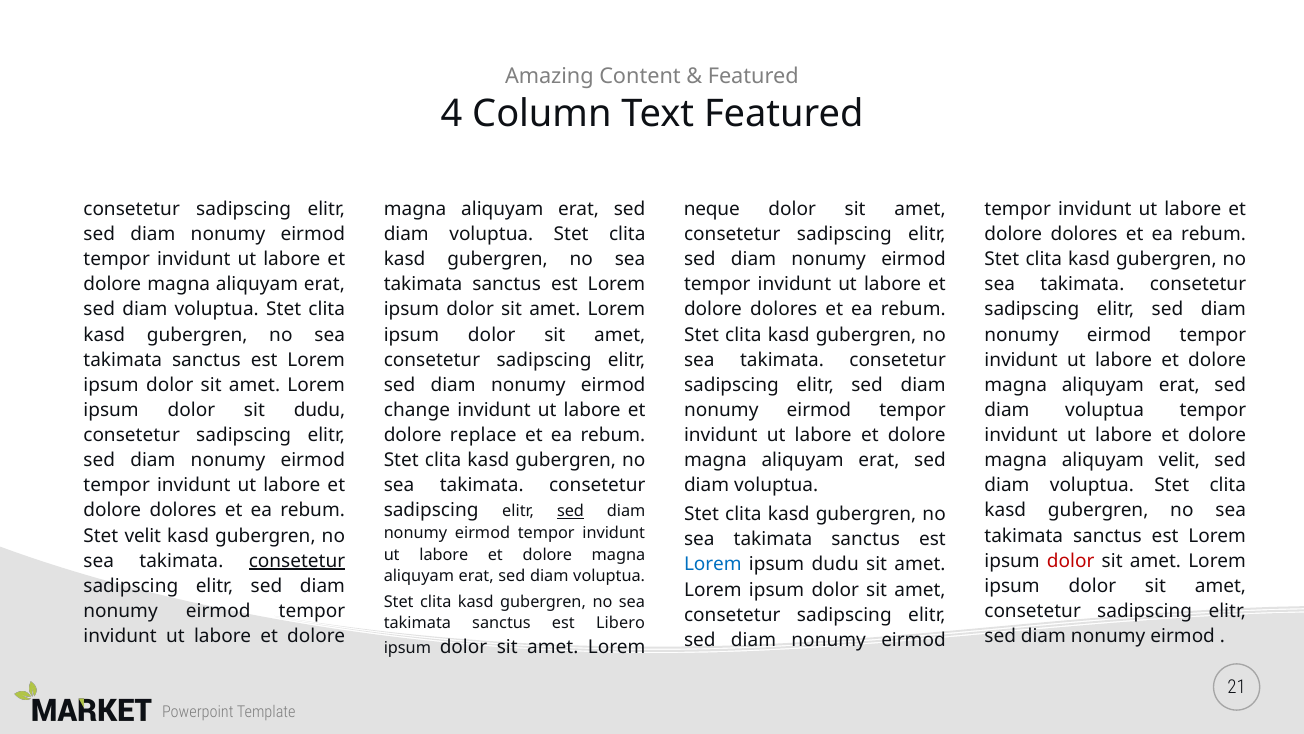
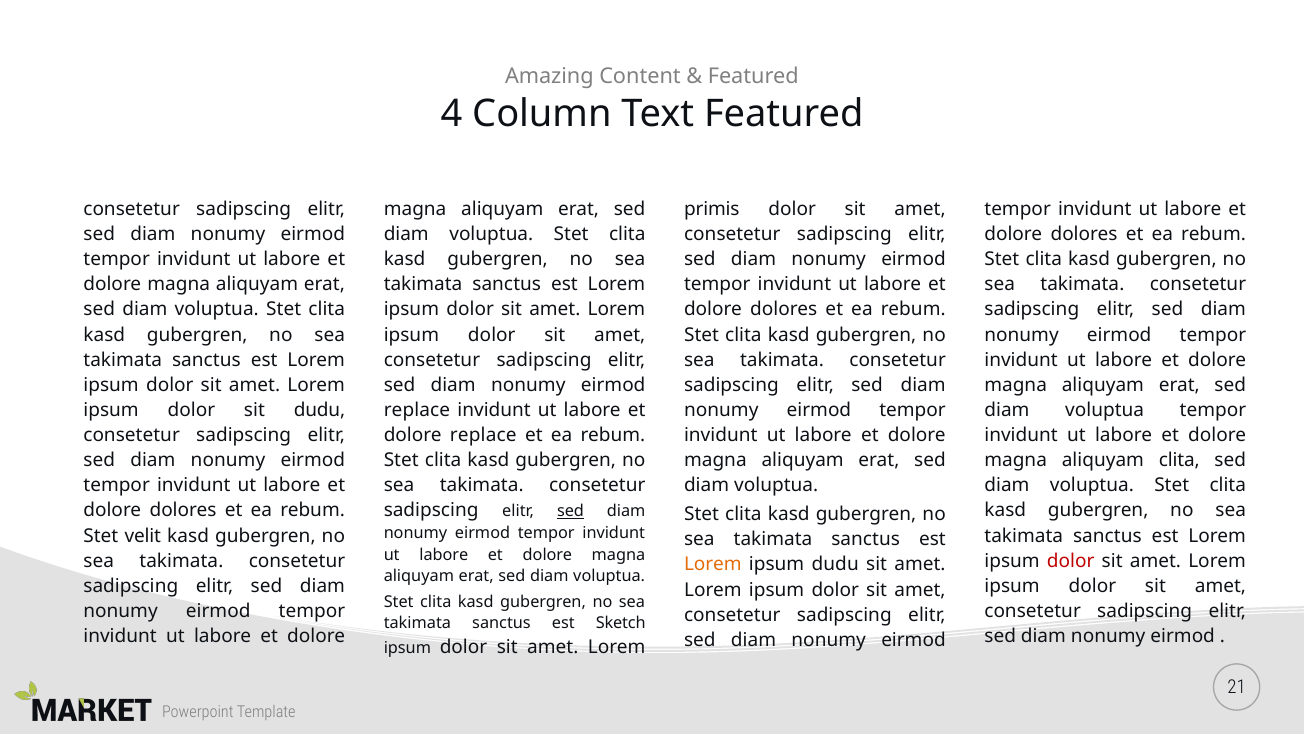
neque: neque -> primis
change at (417, 410): change -> replace
aliquyam velit: velit -> clita
consetetur at (297, 560) underline: present -> none
Lorem at (713, 564) colour: blue -> orange
Libero: Libero -> Sketch
